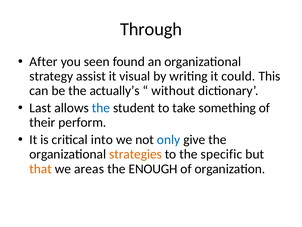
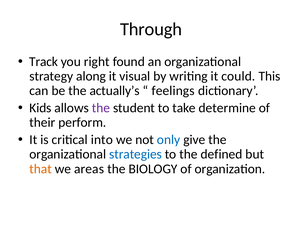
After: After -> Track
seen: seen -> right
assist: assist -> along
without: without -> feelings
Last: Last -> Kids
the at (101, 108) colour: blue -> purple
something: something -> determine
strategies colour: orange -> blue
specific: specific -> defined
ENOUGH: ENOUGH -> BIOLOGY
